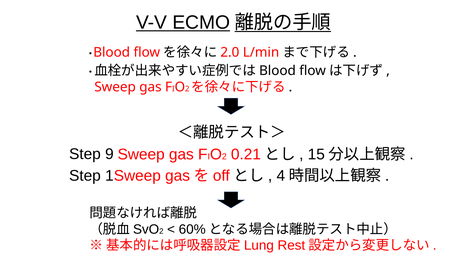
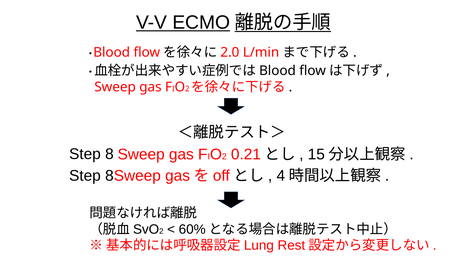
9 at (109, 154): 9 -> 8
1 at (109, 176): 1 -> 8
